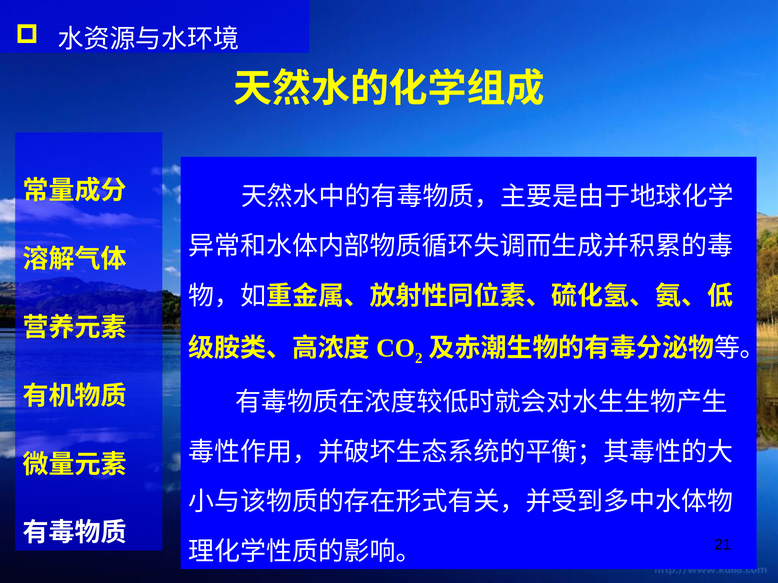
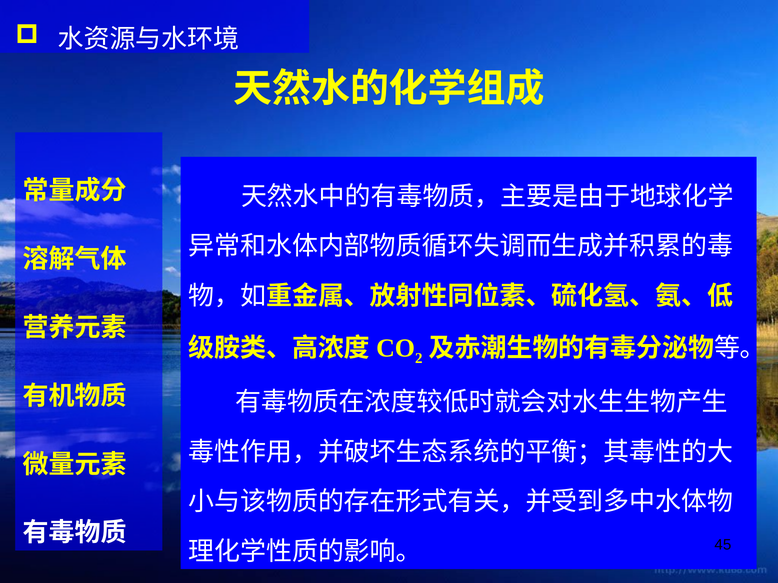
21: 21 -> 45
